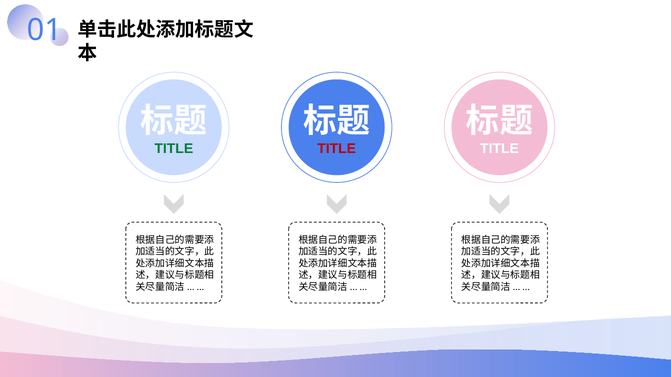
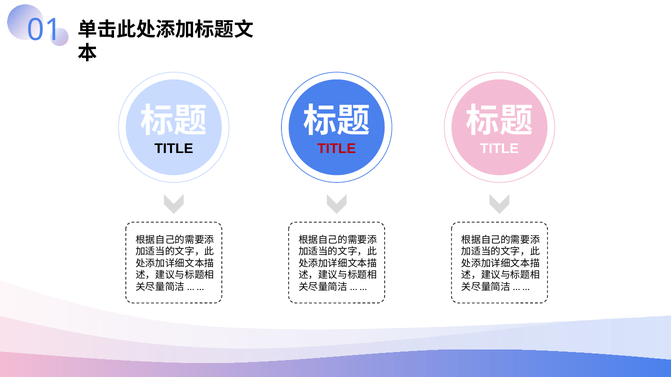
TITLE at (174, 149) colour: green -> black
